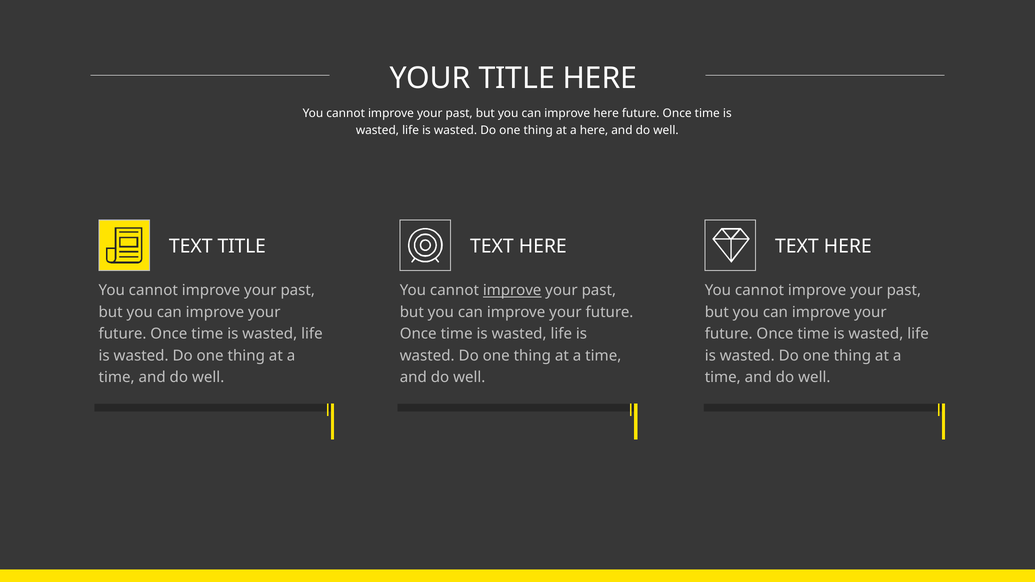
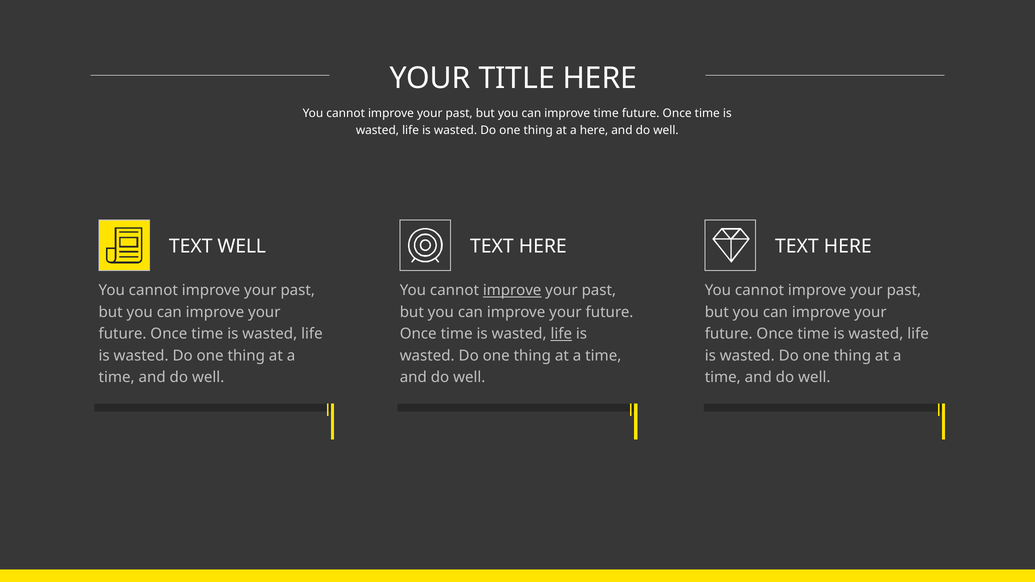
improve here: here -> time
TEXT TITLE: TITLE -> WELL
life at (561, 334) underline: none -> present
